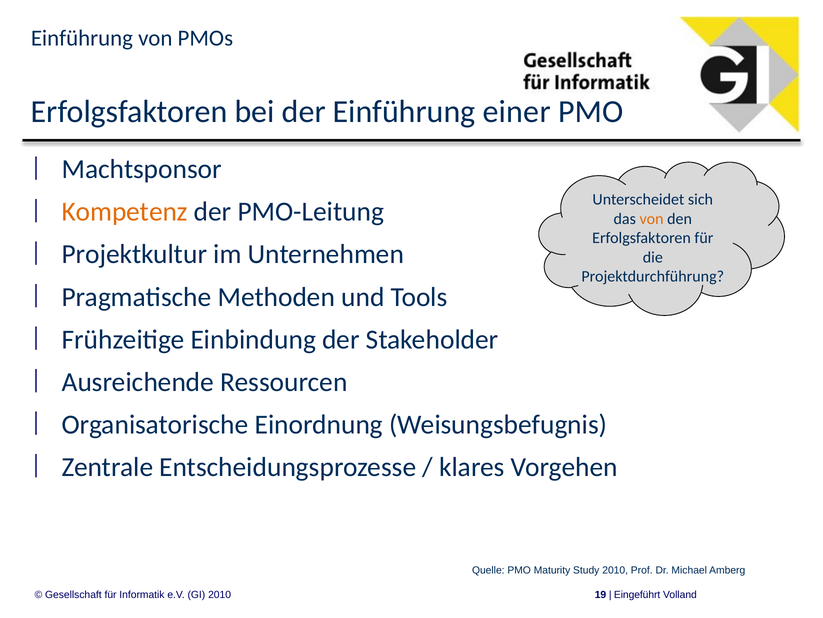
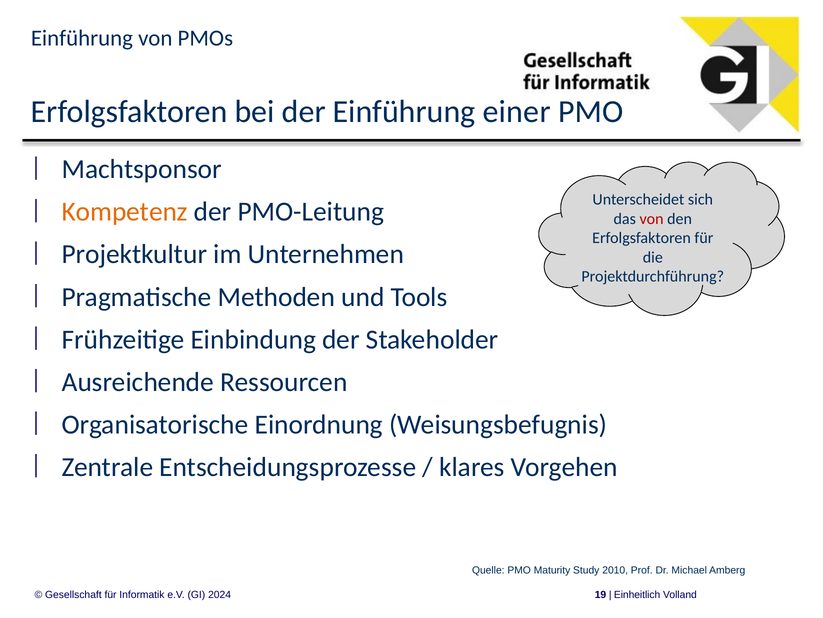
von at (652, 219) colour: orange -> red
GI 2010: 2010 -> 2024
Eingeführt: Eingeführt -> Einheitlich
